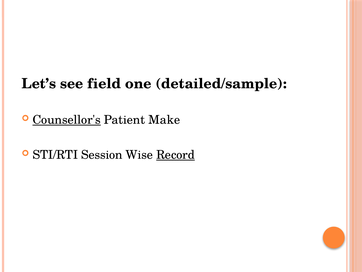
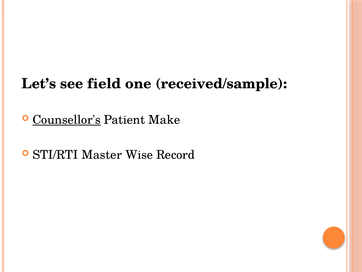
detailed/sample: detailed/sample -> received/sample
Session: Session -> Master
Record underline: present -> none
